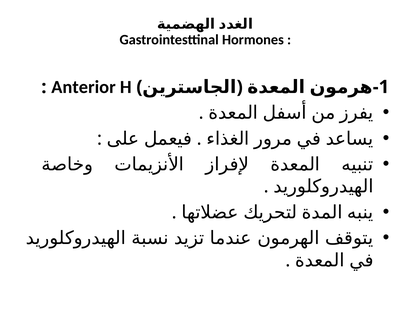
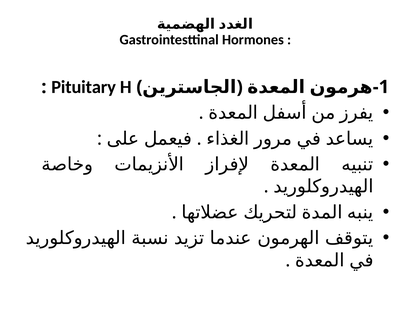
Anterior: Anterior -> Pituitary
